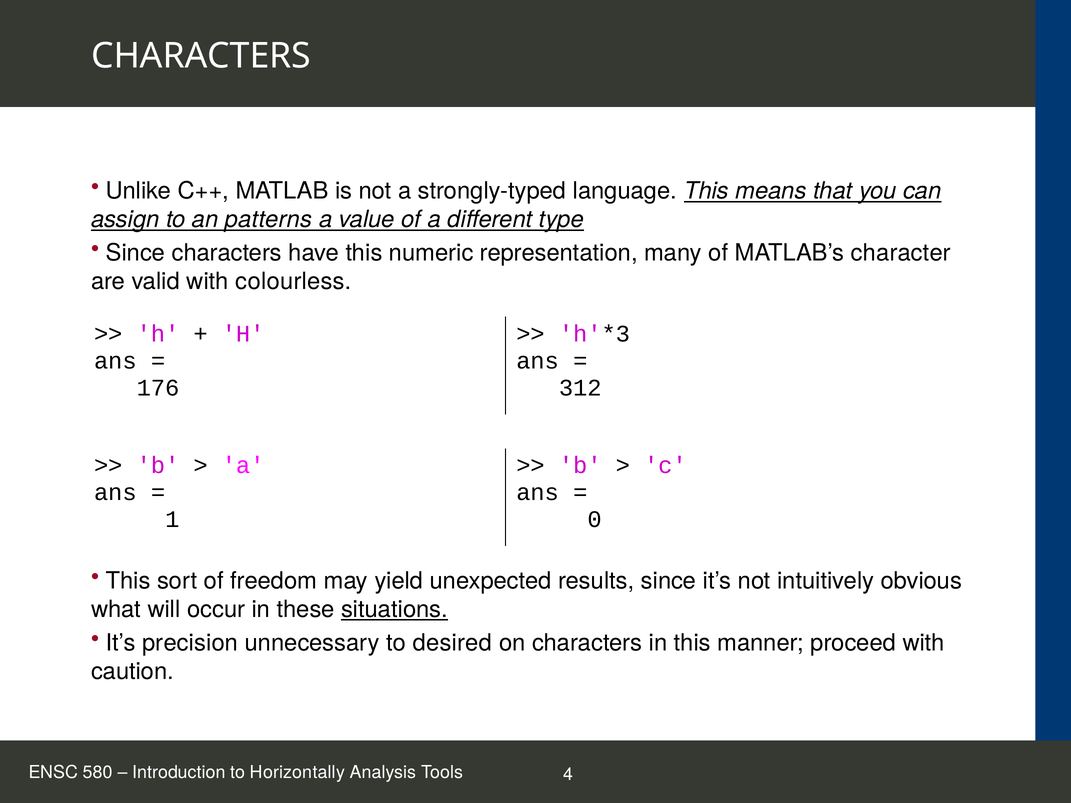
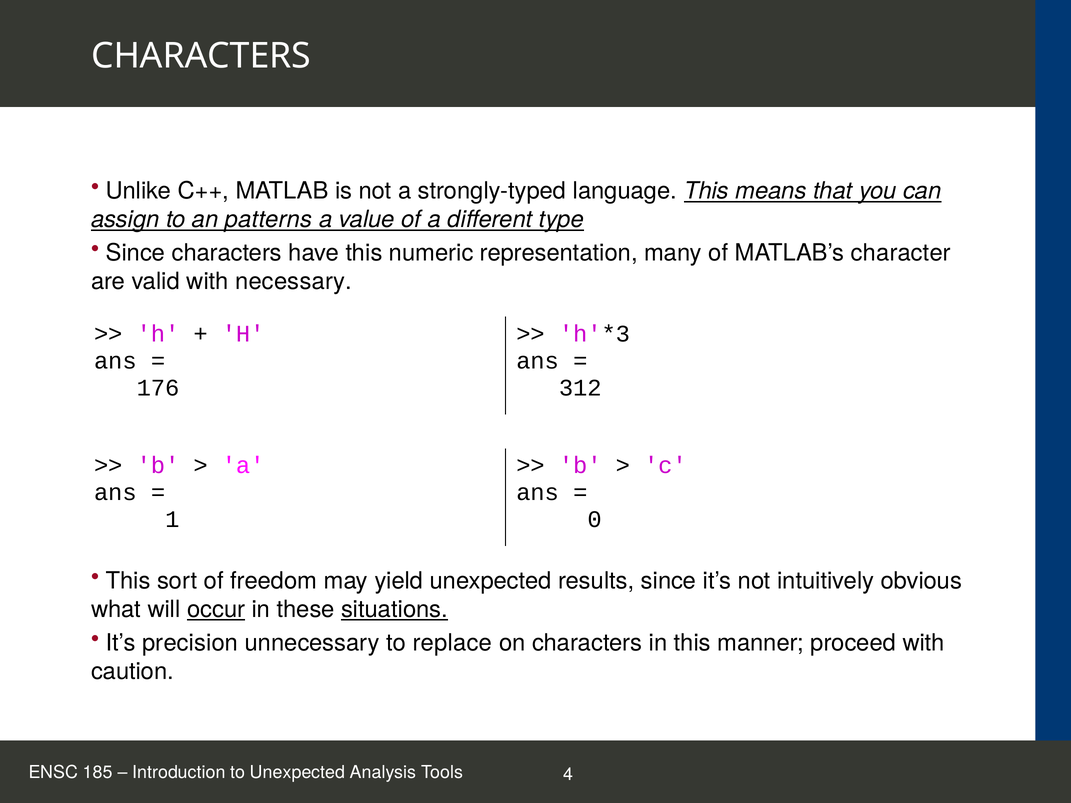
colourless: colourless -> necessary
occur underline: none -> present
desired: desired -> replace
580: 580 -> 185
to Horizontally: Horizontally -> Unexpected
